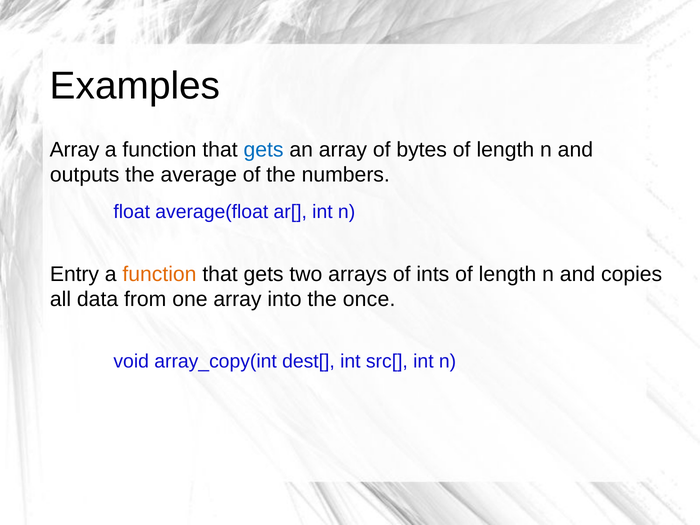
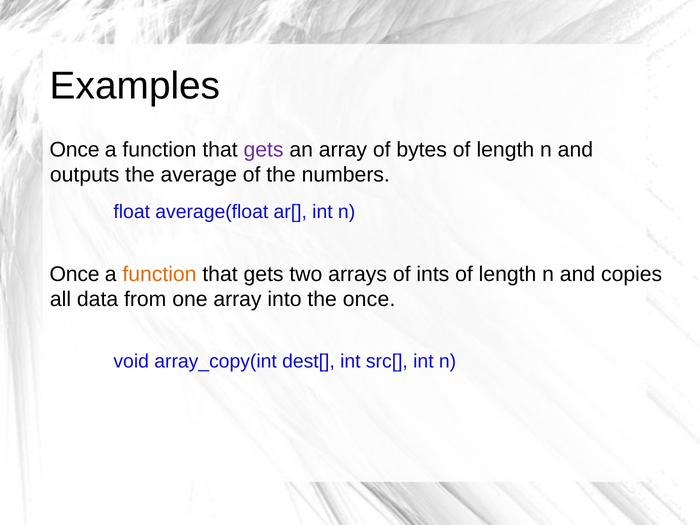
Array at (75, 150): Array -> Once
gets at (264, 150) colour: blue -> purple
Entry at (74, 274): Entry -> Once
